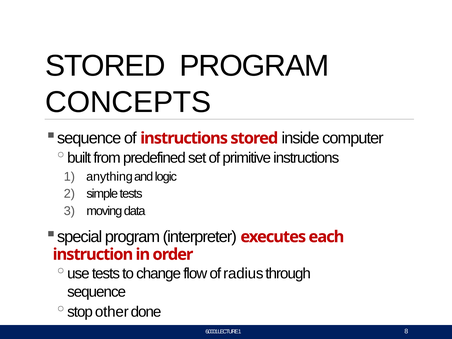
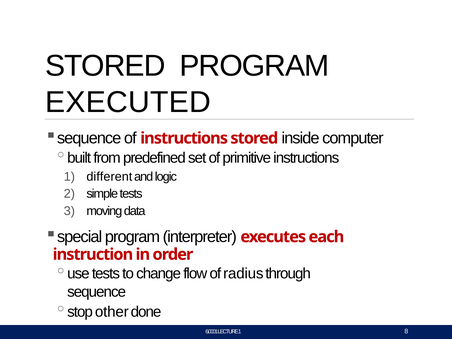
CONCEPTS: CONCEPTS -> EXECUTED
anything: anything -> different
